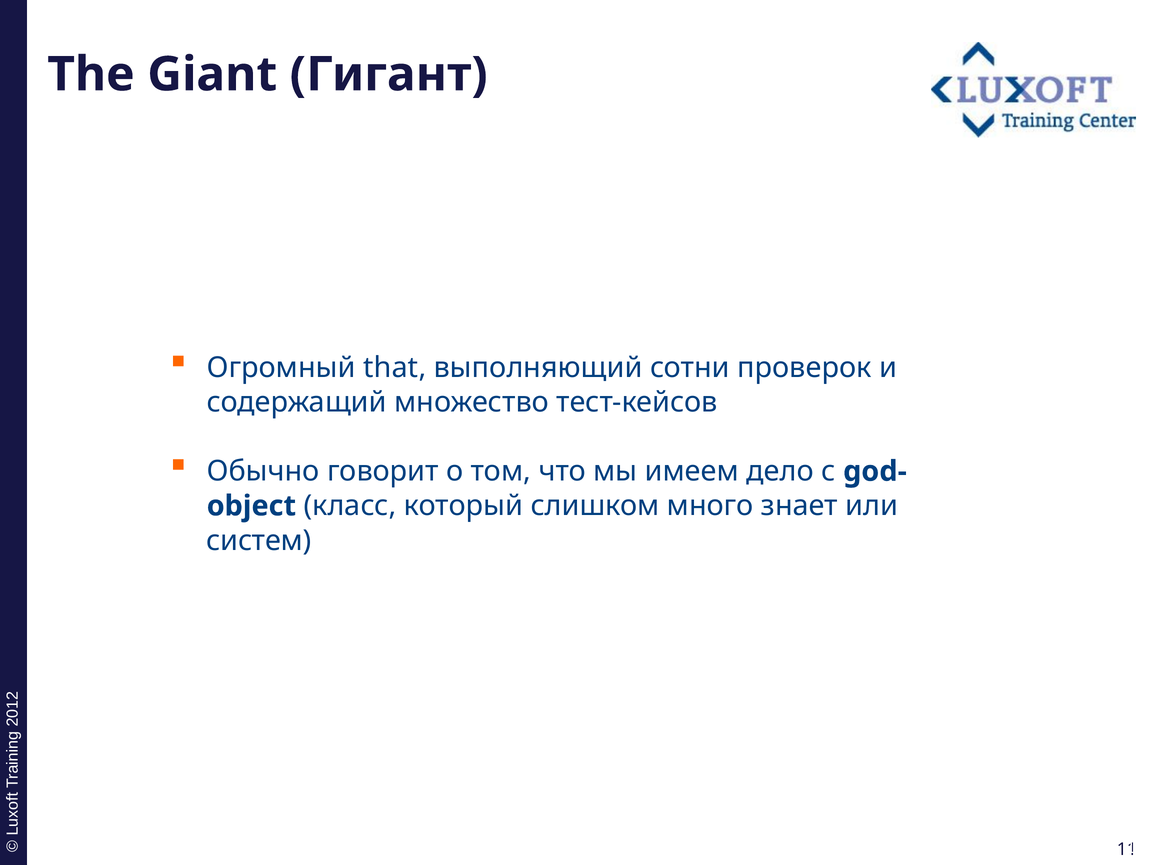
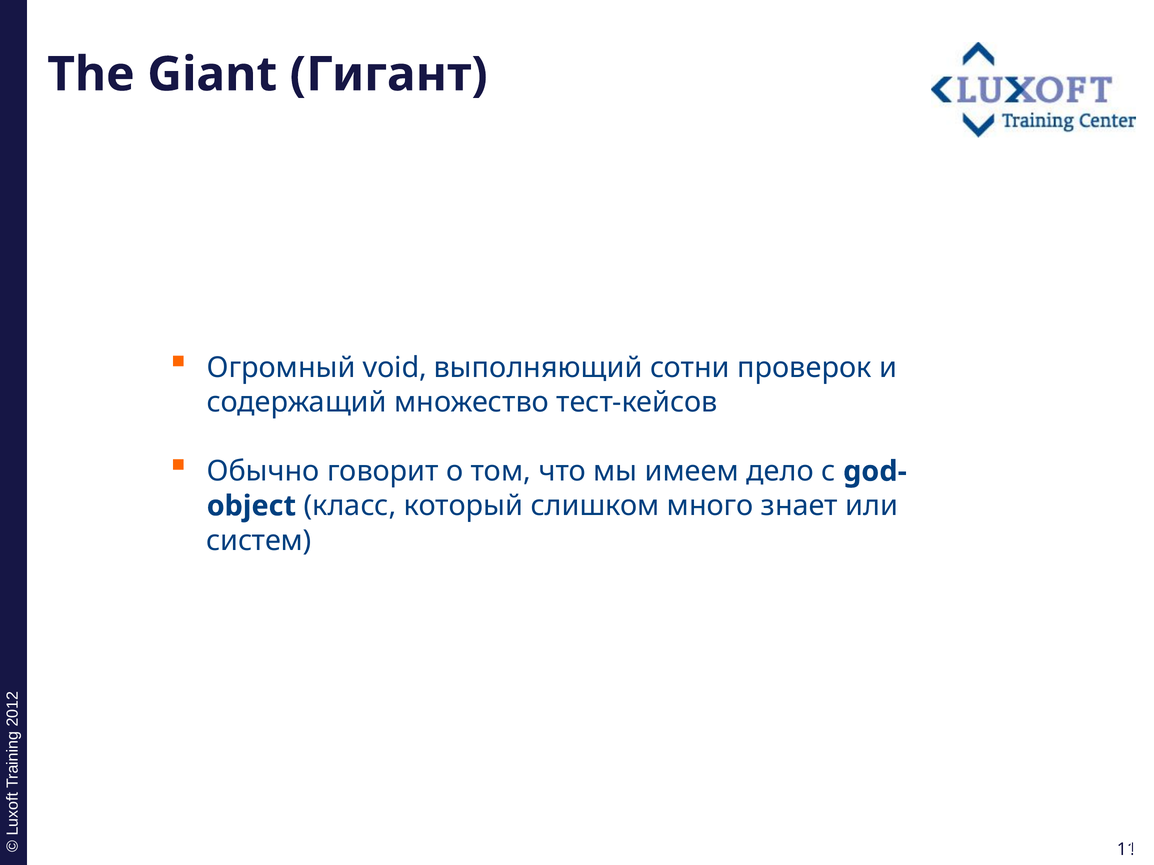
that: that -> void
